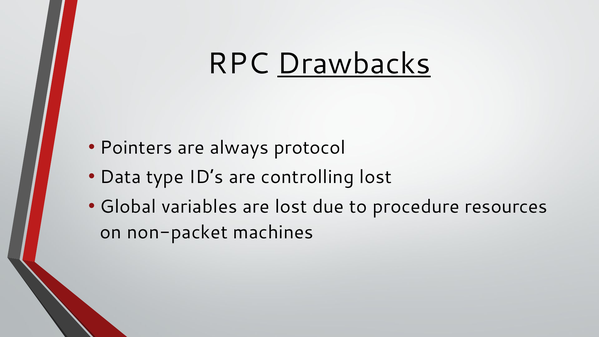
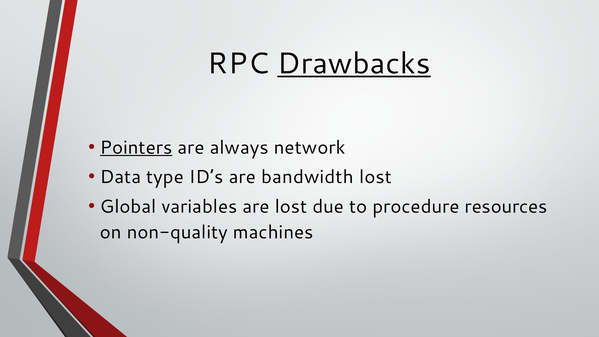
Pointers underline: none -> present
protocol: protocol -> network
controlling: controlling -> bandwidth
non-packet: non-packet -> non-quality
